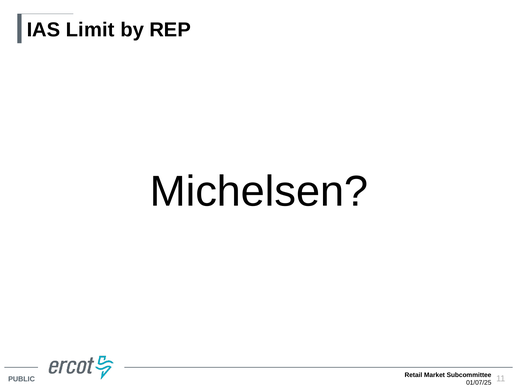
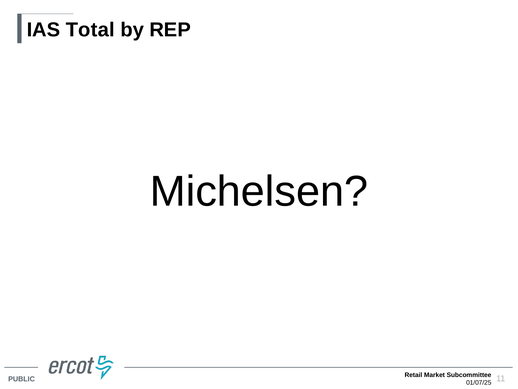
Limit: Limit -> Total
